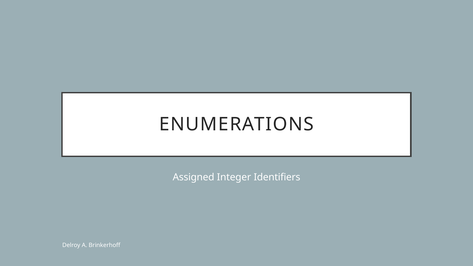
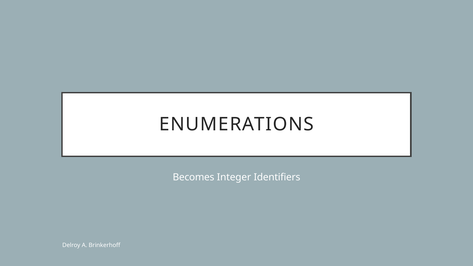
Assigned: Assigned -> Becomes
